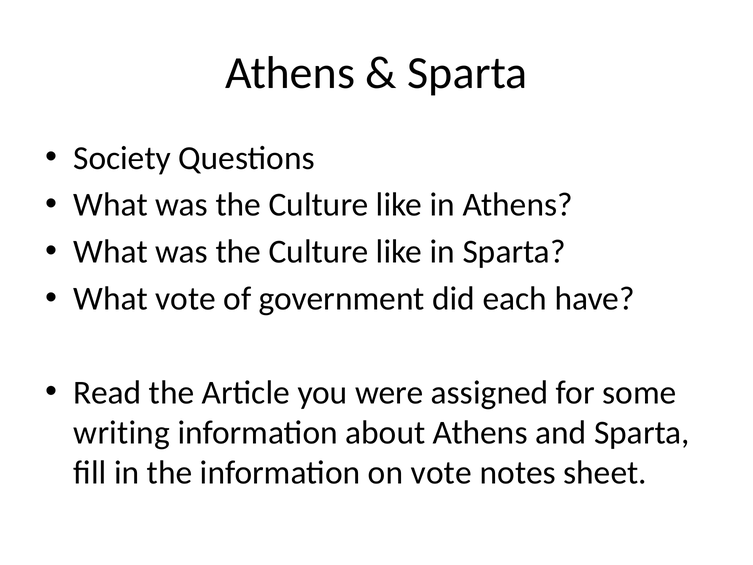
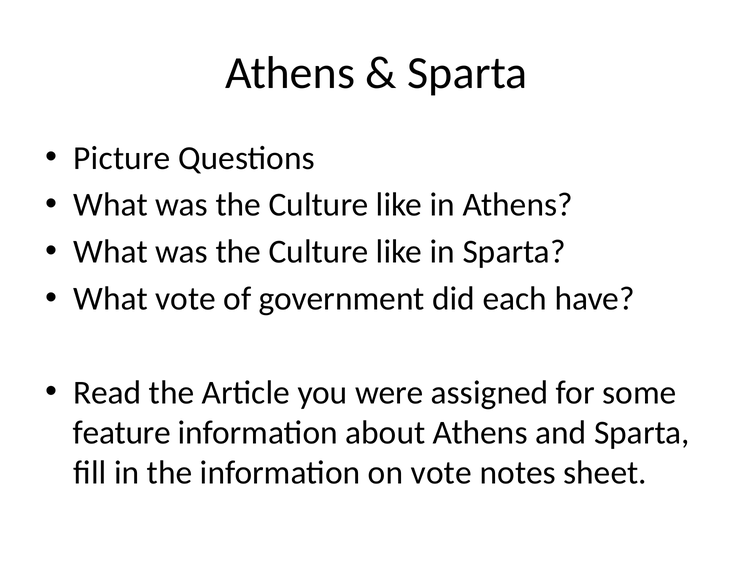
Society: Society -> Picture
writing: writing -> feature
